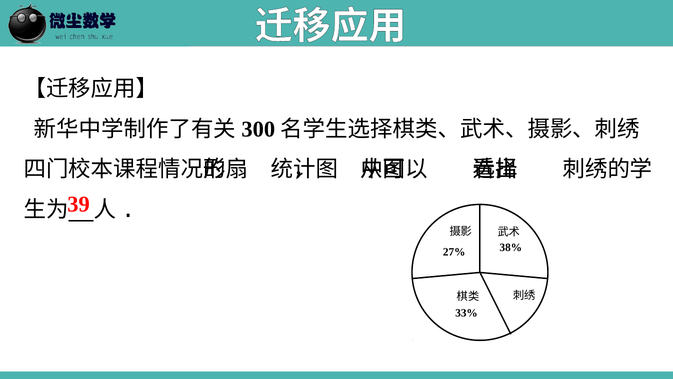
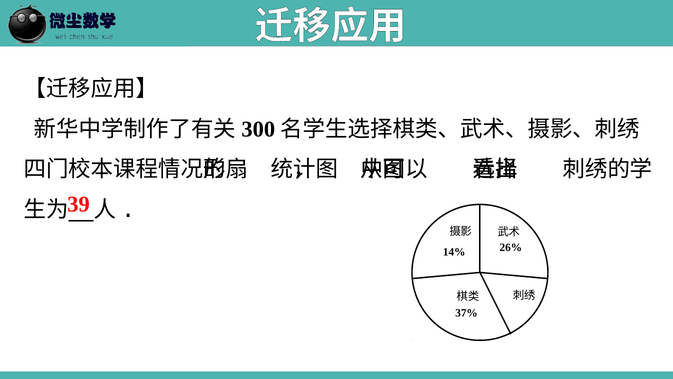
38%: 38% -> 26%
27%: 27% -> 14%
33%: 33% -> 37%
